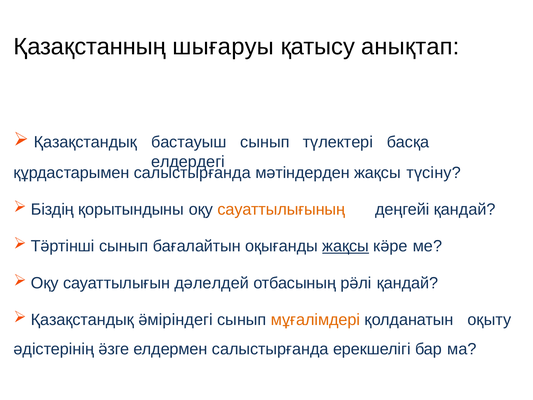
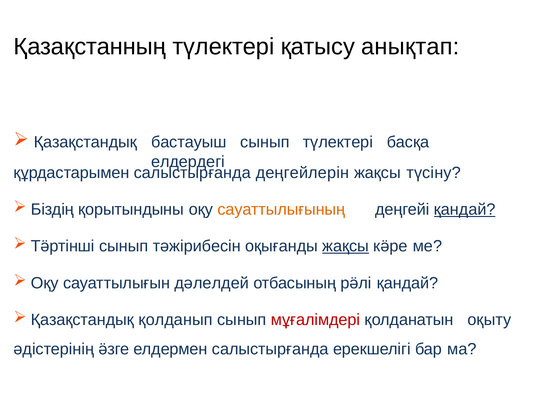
Қазақстанның шығаруы: шығаруы -> түлектері
мәтіндерден: мәтіндерден -> деңгейлерін
қандай at (465, 209) underline: none -> present
бағалайтын: бағалайтын -> тәжірибесін
ӛміріндегі: ӛміріндегі -> қолданып
мұғалімдері colour: orange -> red
